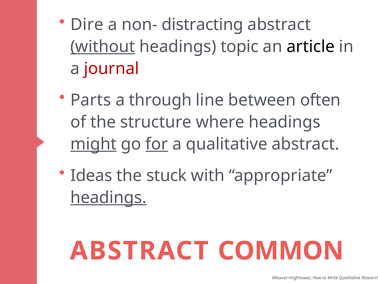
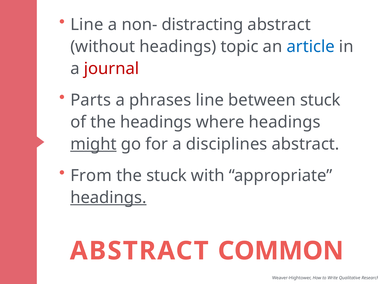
Dire at (87, 25): Dire -> Line
without underline: present -> none
article colour: black -> blue
through: through -> phrases
between often: often -> stuck
the structure: structure -> headings
for underline: present -> none
a qualitative: qualitative -> disciplines
Ideas: Ideas -> From
